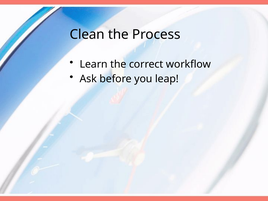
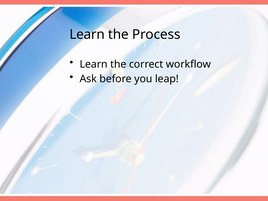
Clean at (87, 34): Clean -> Learn
